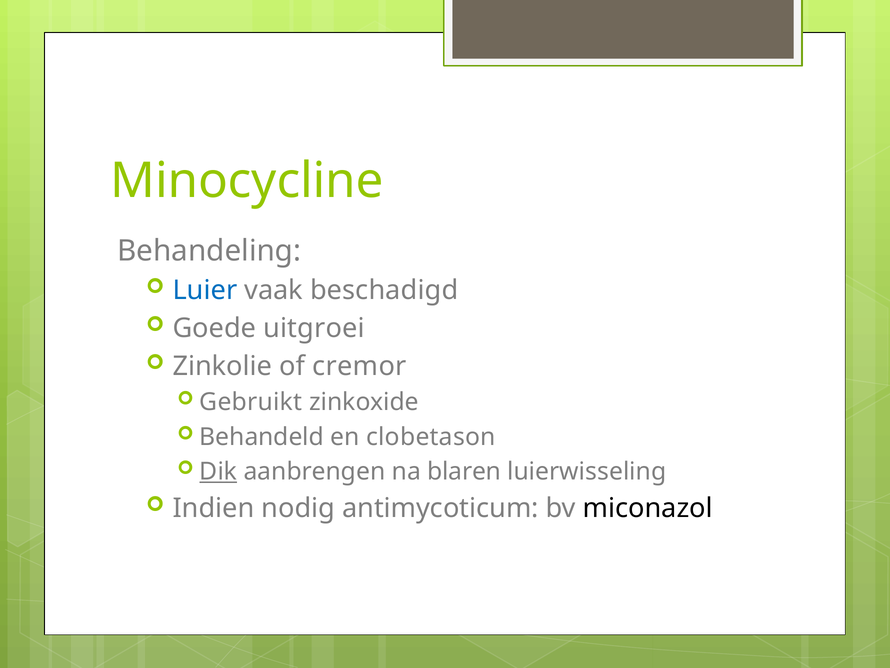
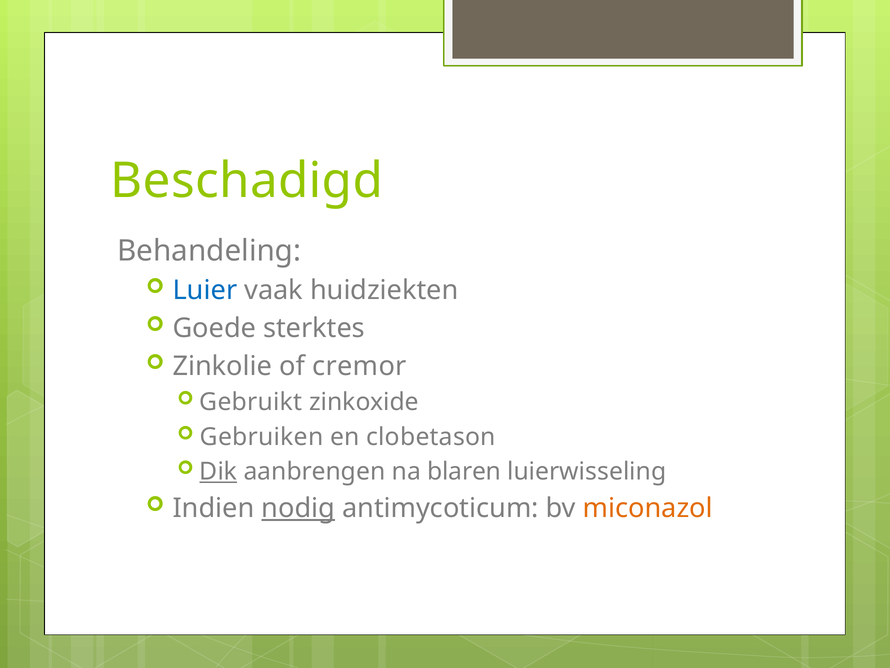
Minocycline: Minocycline -> Beschadigd
beschadigd: beschadigd -> huidziekten
uitgroei: uitgroei -> sterktes
Behandeld: Behandeld -> Gebruiken
nodig underline: none -> present
miconazol colour: black -> orange
